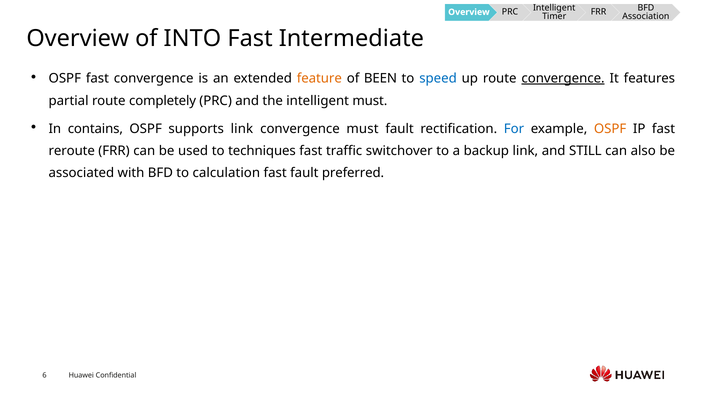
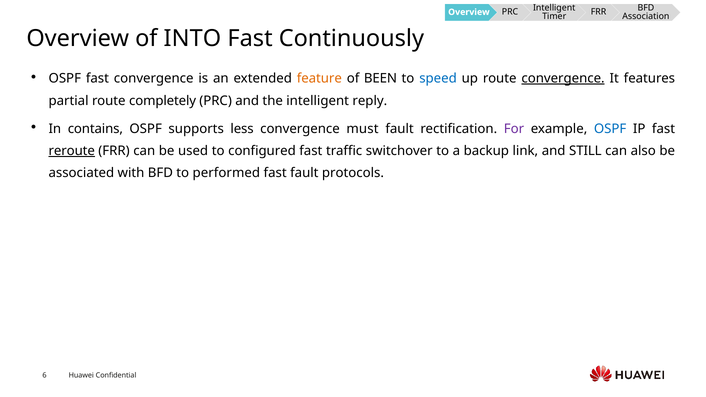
Intermediate: Intermediate -> Continuously
intelligent must: must -> reply
supports link: link -> less
For colour: blue -> purple
OSPF at (610, 129) colour: orange -> blue
reroute underline: none -> present
techniques: techniques -> configured
calculation: calculation -> performed
preferred: preferred -> protocols
